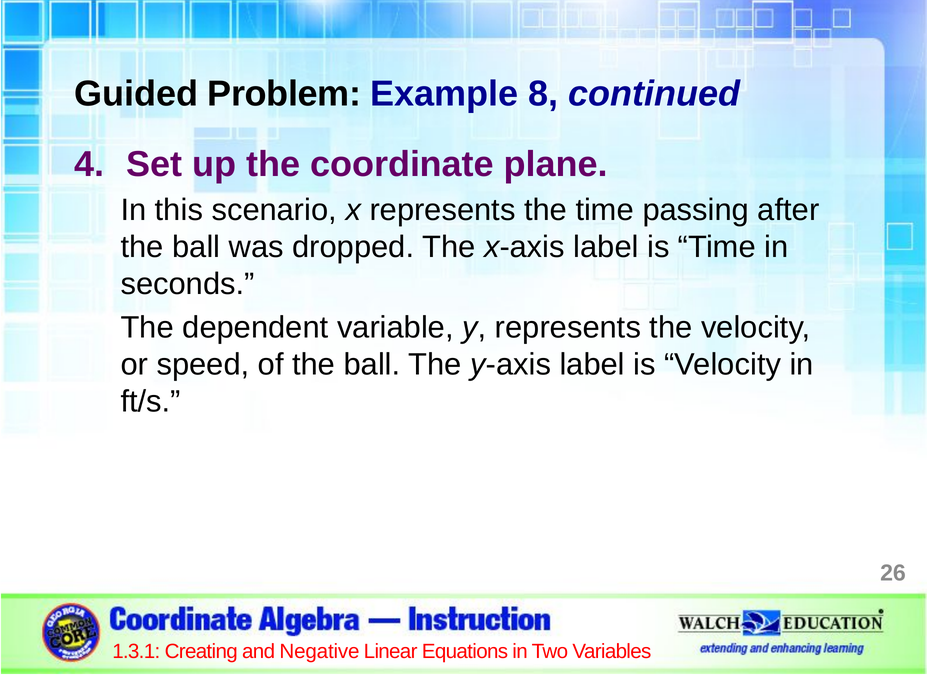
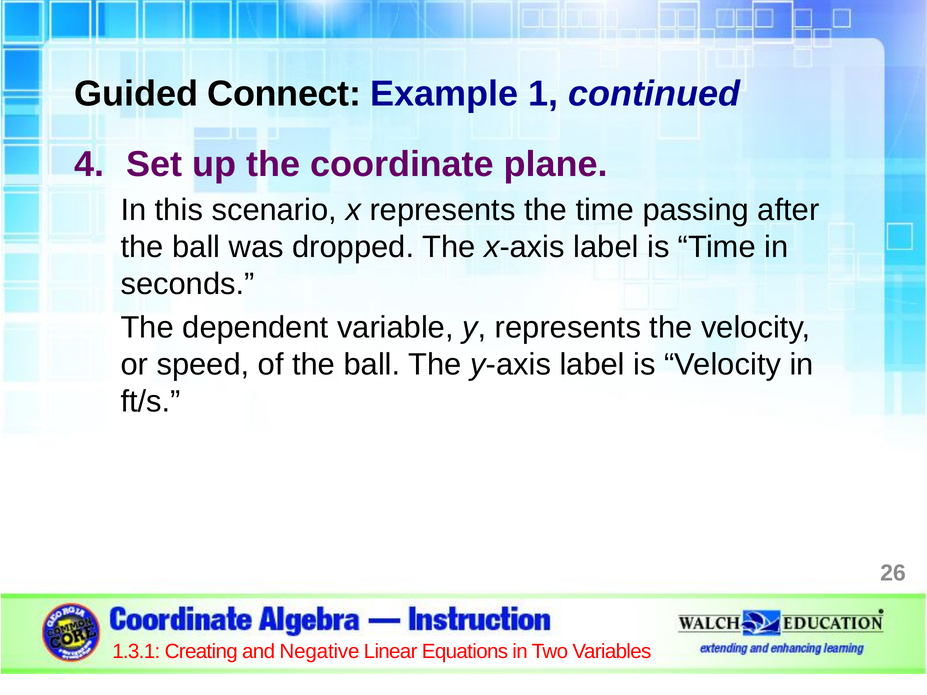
Problem: Problem -> Connect
8: 8 -> 1
